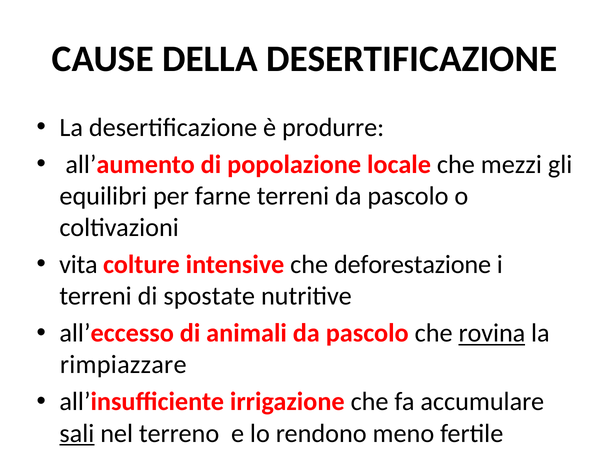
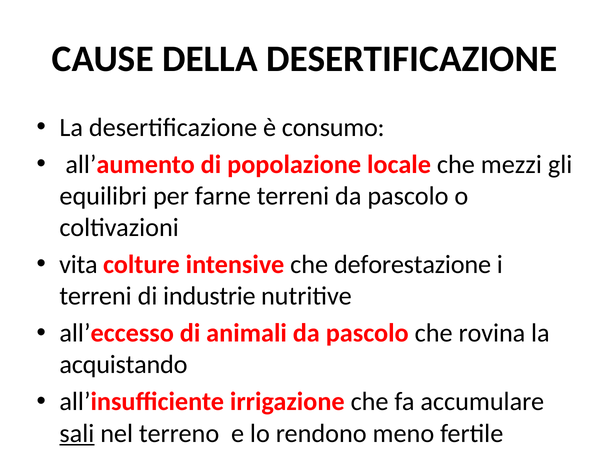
produrre: produrre -> consumo
spostate: spostate -> industrie
rovina underline: present -> none
rimpiazzare: rimpiazzare -> acquistando
